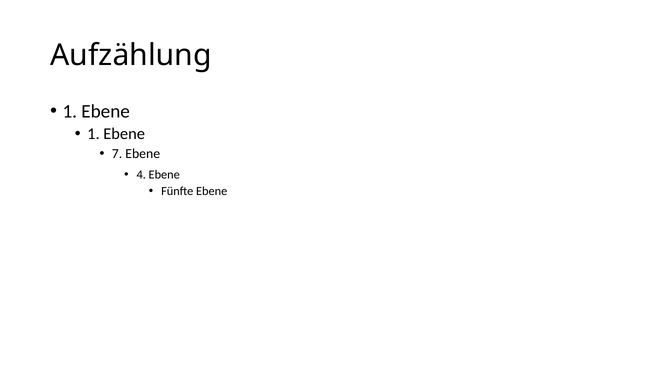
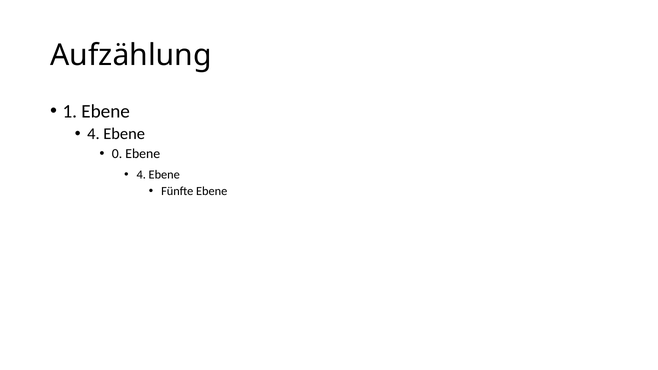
1 at (93, 134): 1 -> 4
7: 7 -> 0
